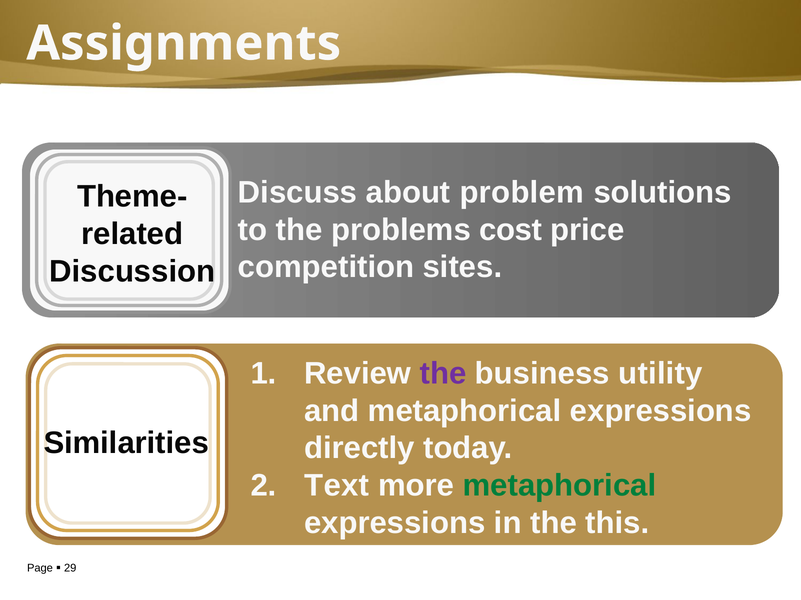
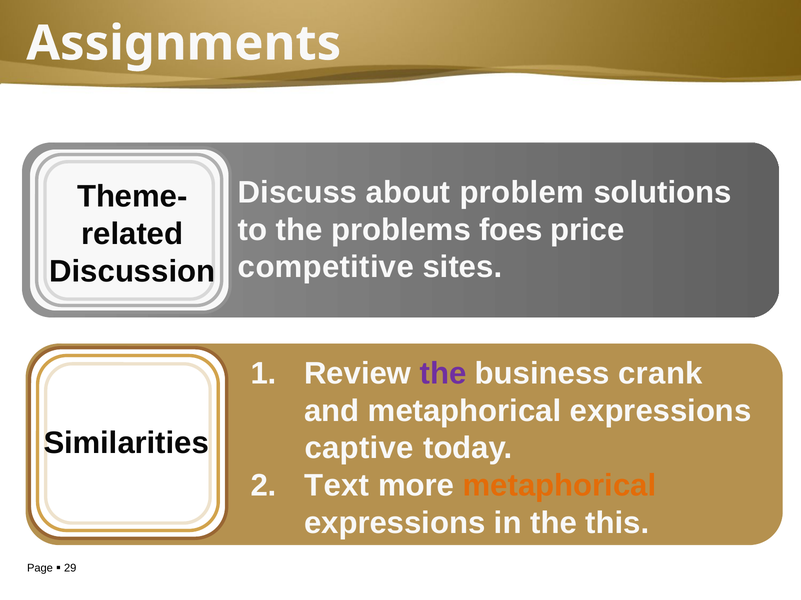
cost: cost -> foes
competition: competition -> competitive
utility: utility -> crank
directly: directly -> captive
metaphorical at (560, 486) colour: green -> orange
